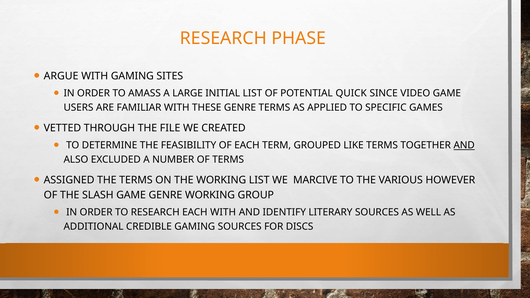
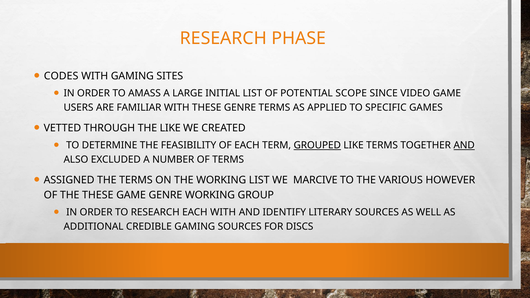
ARGUE: ARGUE -> CODES
QUICK: QUICK -> SCOPE
THE FILE: FILE -> LIKE
GROUPED underline: none -> present
THE SLASH: SLASH -> THESE
